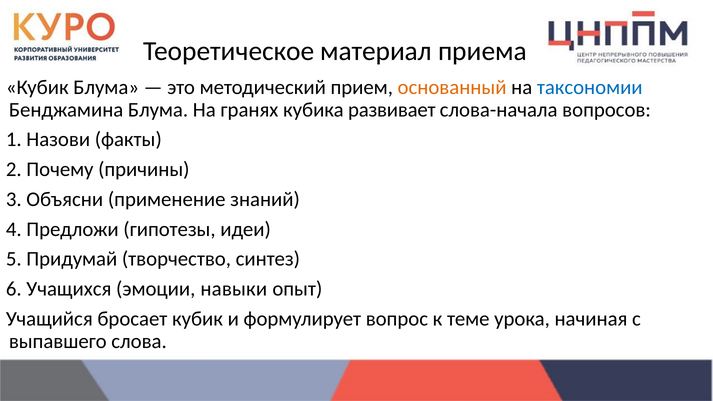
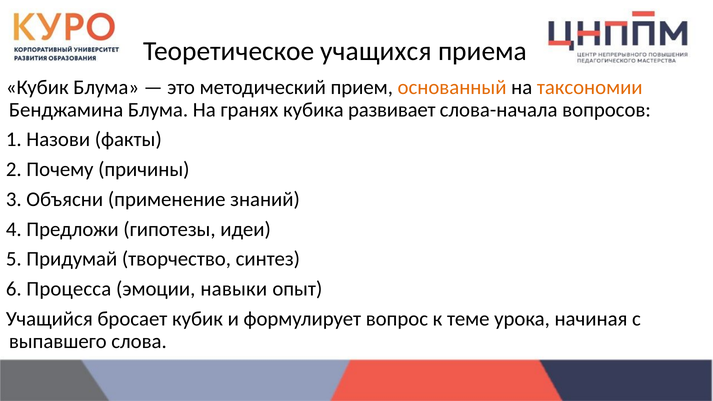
материал: материал -> учащихся
таксономии colour: blue -> orange
Учащихся: Учащихся -> Процесса
